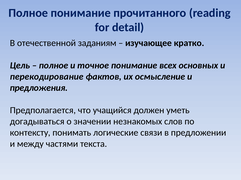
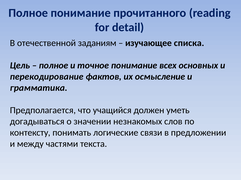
кратко: кратко -> списка
предложения: предложения -> грамматика
